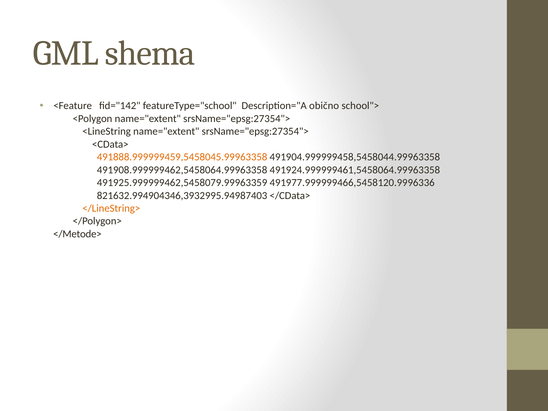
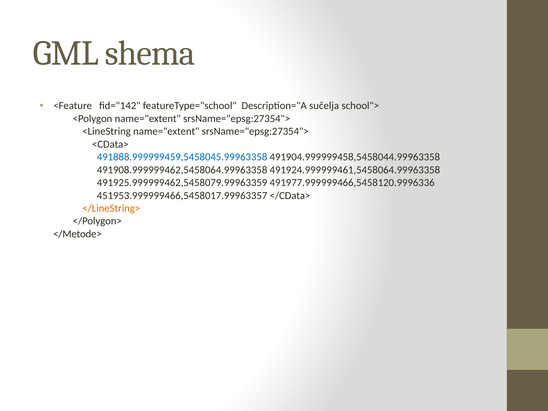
obično: obično -> sučelja
491888.999999459,5458045.99963358 colour: orange -> blue
821632.994904346,3932995.94987403: 821632.994904346,3932995.94987403 -> 451953.999999466,5458017.99963357
